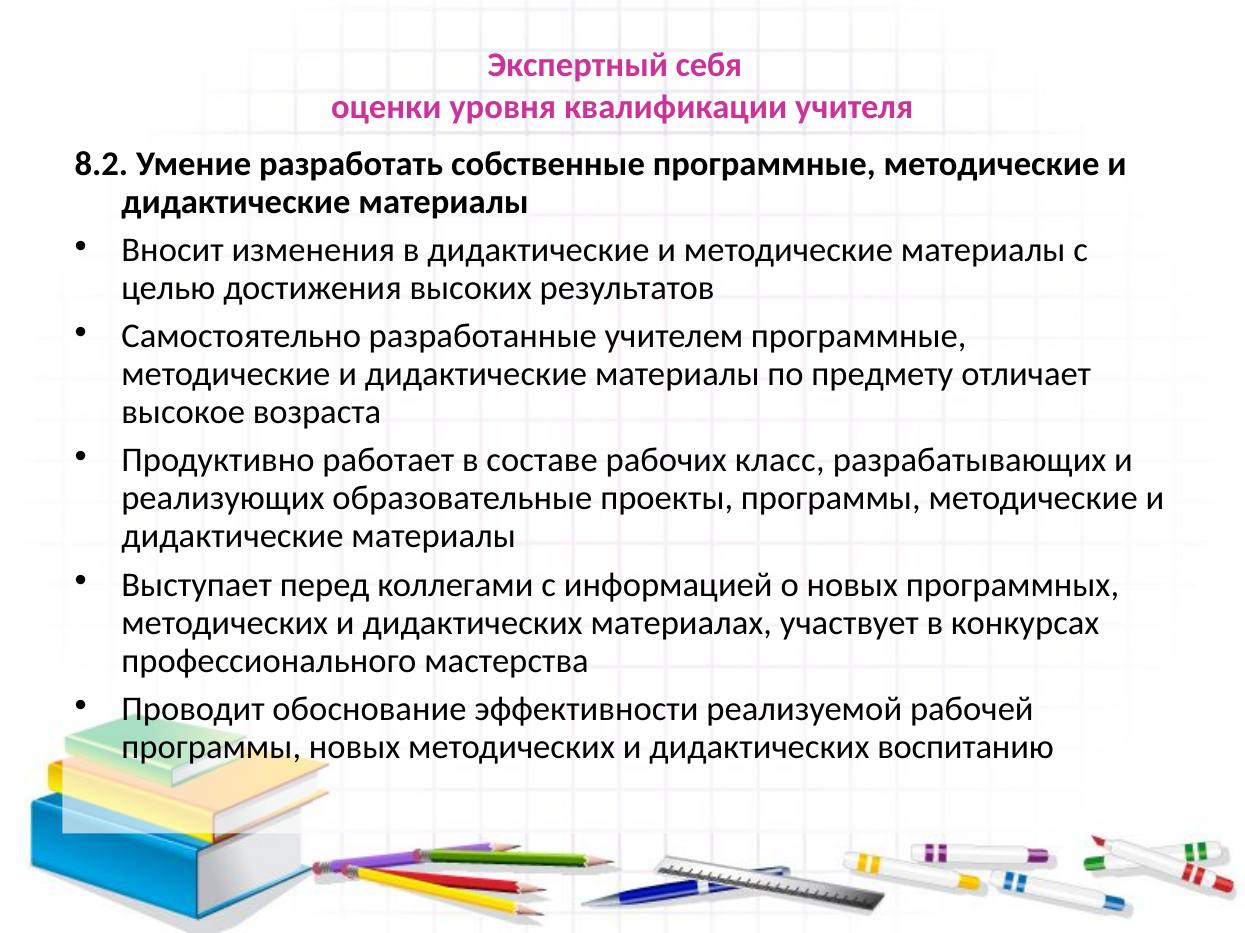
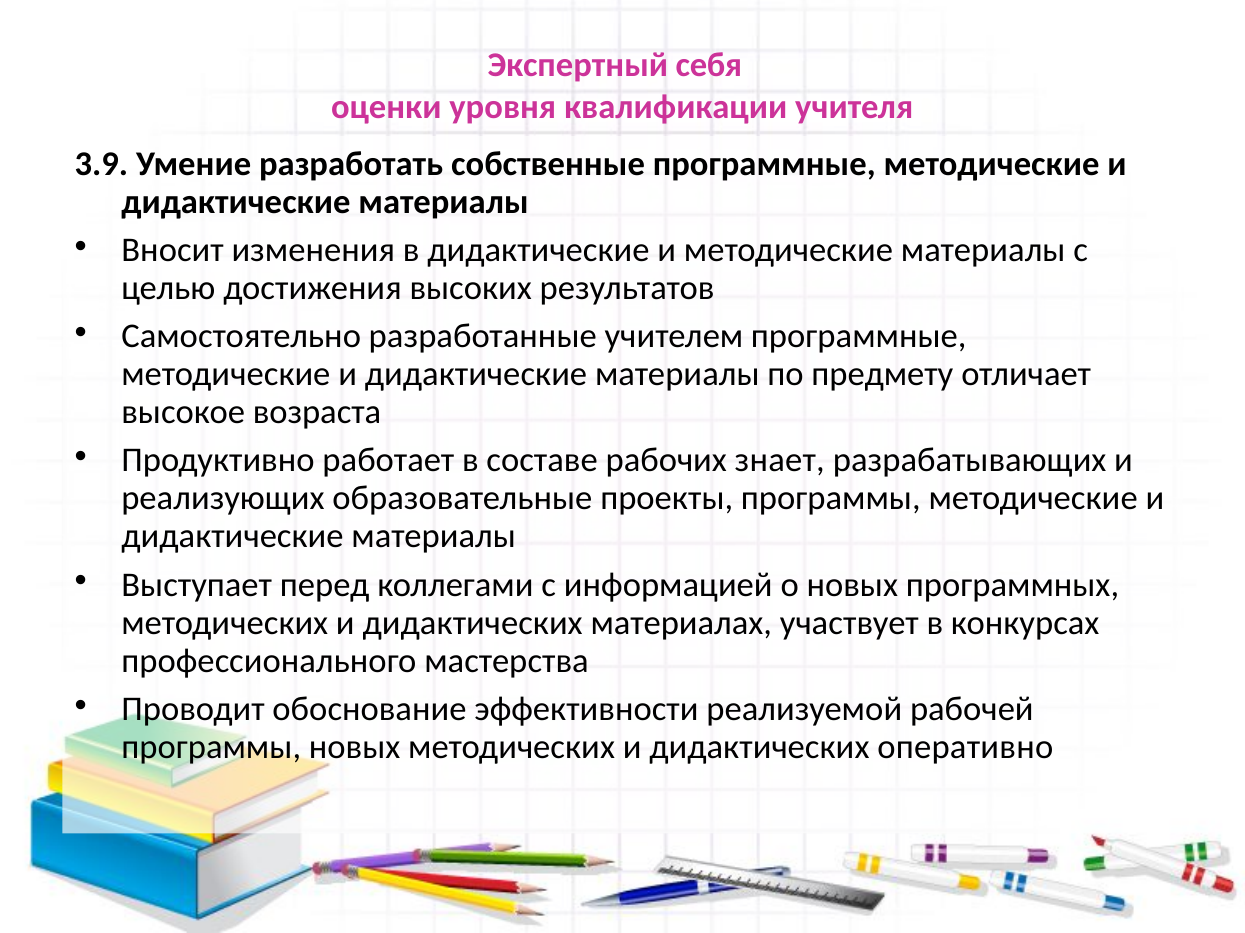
8.2: 8.2 -> 3.9
класс: класс -> знает
воспитанию: воспитанию -> оперативно
